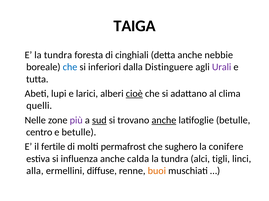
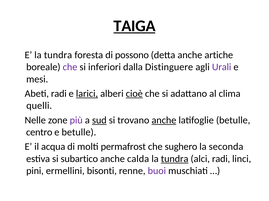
TAIGA underline: none -> present
cinghiali: cinghiali -> possono
nebbie: nebbie -> artiche
che at (70, 67) colour: blue -> purple
tutta: tutta -> mesi
Abeti lupi: lupi -> radi
larici underline: none -> present
fertile: fertile -> acqua
conifere: conifere -> seconda
influenza: influenza -> subartico
tundra at (175, 159) underline: none -> present
alci tigli: tigli -> radi
alla: alla -> pini
diffuse: diffuse -> bisonti
buoi colour: orange -> purple
